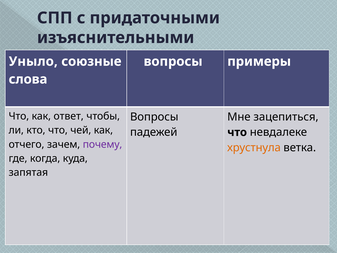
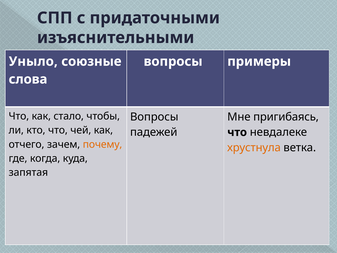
ответ: ответ -> стало
зацепиться: зацепиться -> пригибаясь
почему colour: purple -> orange
